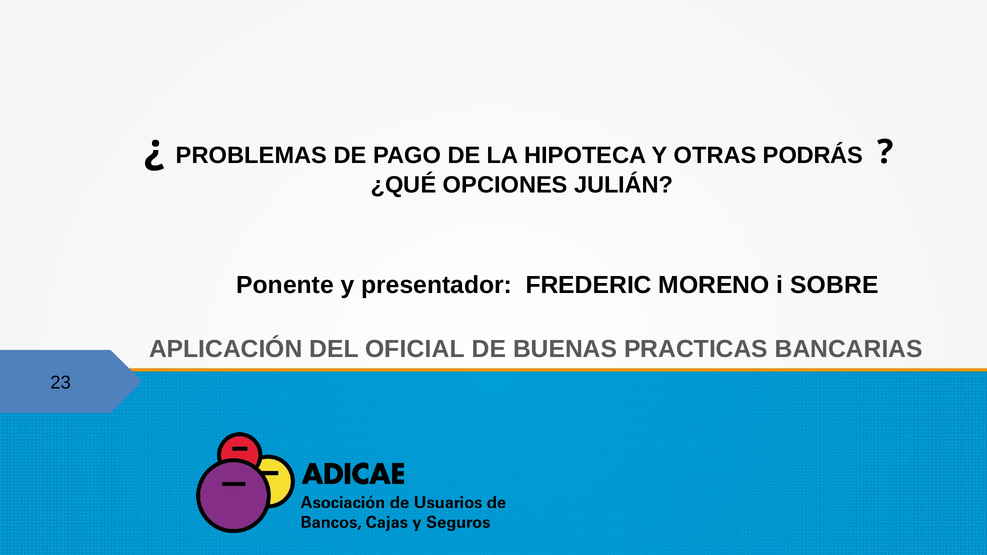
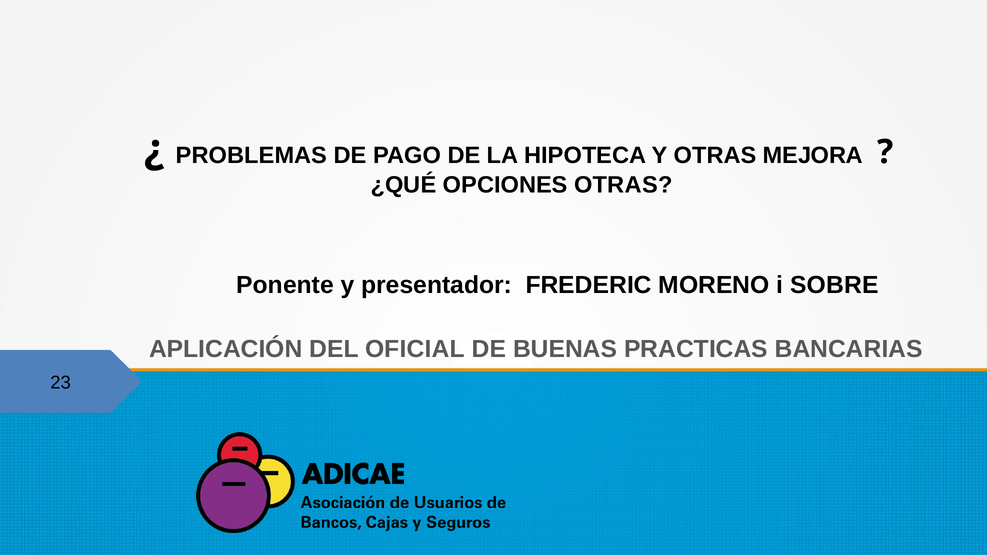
PODRÁS: PODRÁS -> MEJORA
OPCIONES JULIÁN: JULIÁN -> OTRAS
